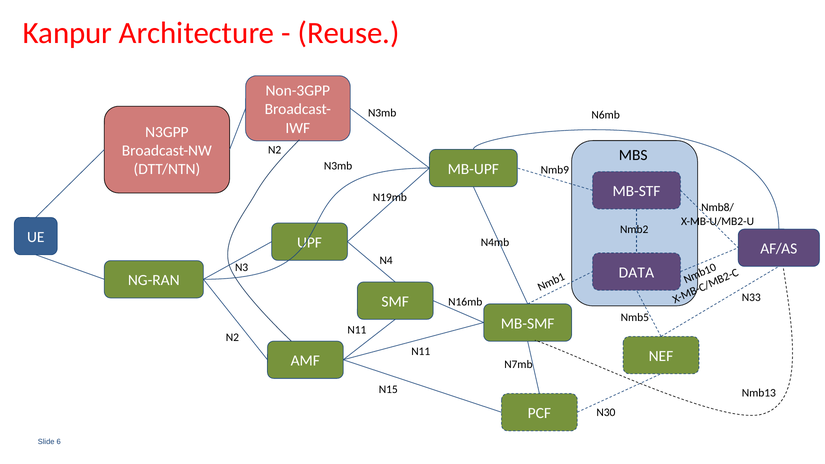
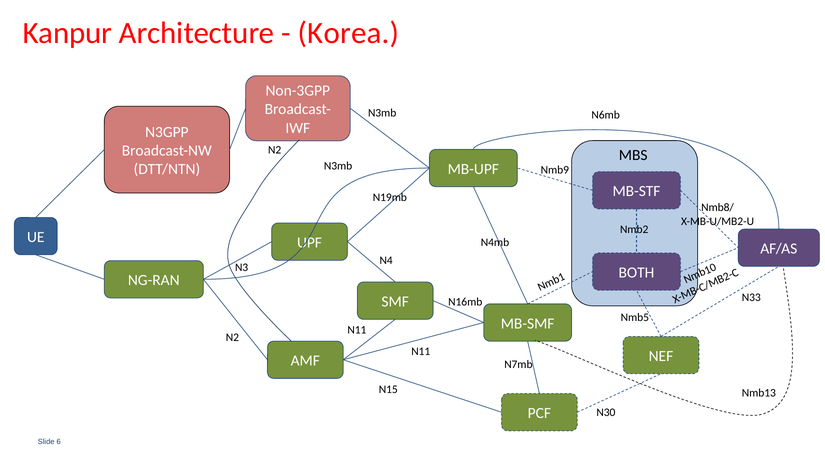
Reuse: Reuse -> Korea
DATA: DATA -> BOTH
